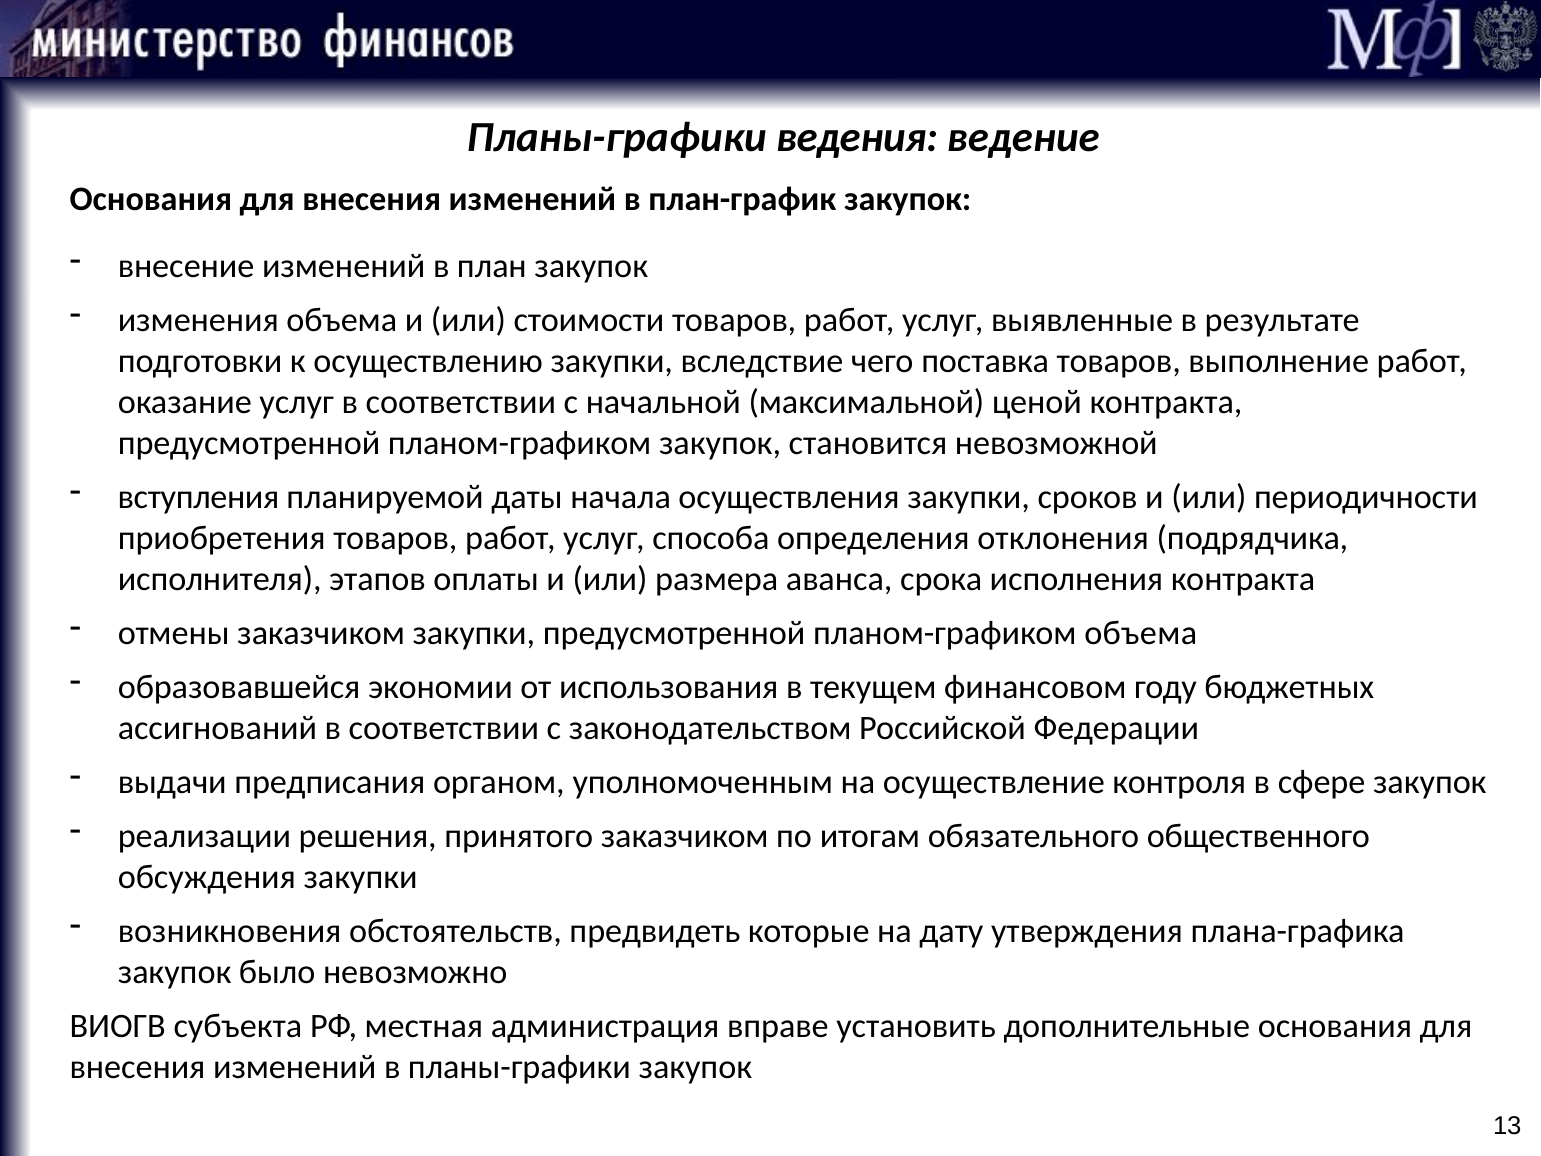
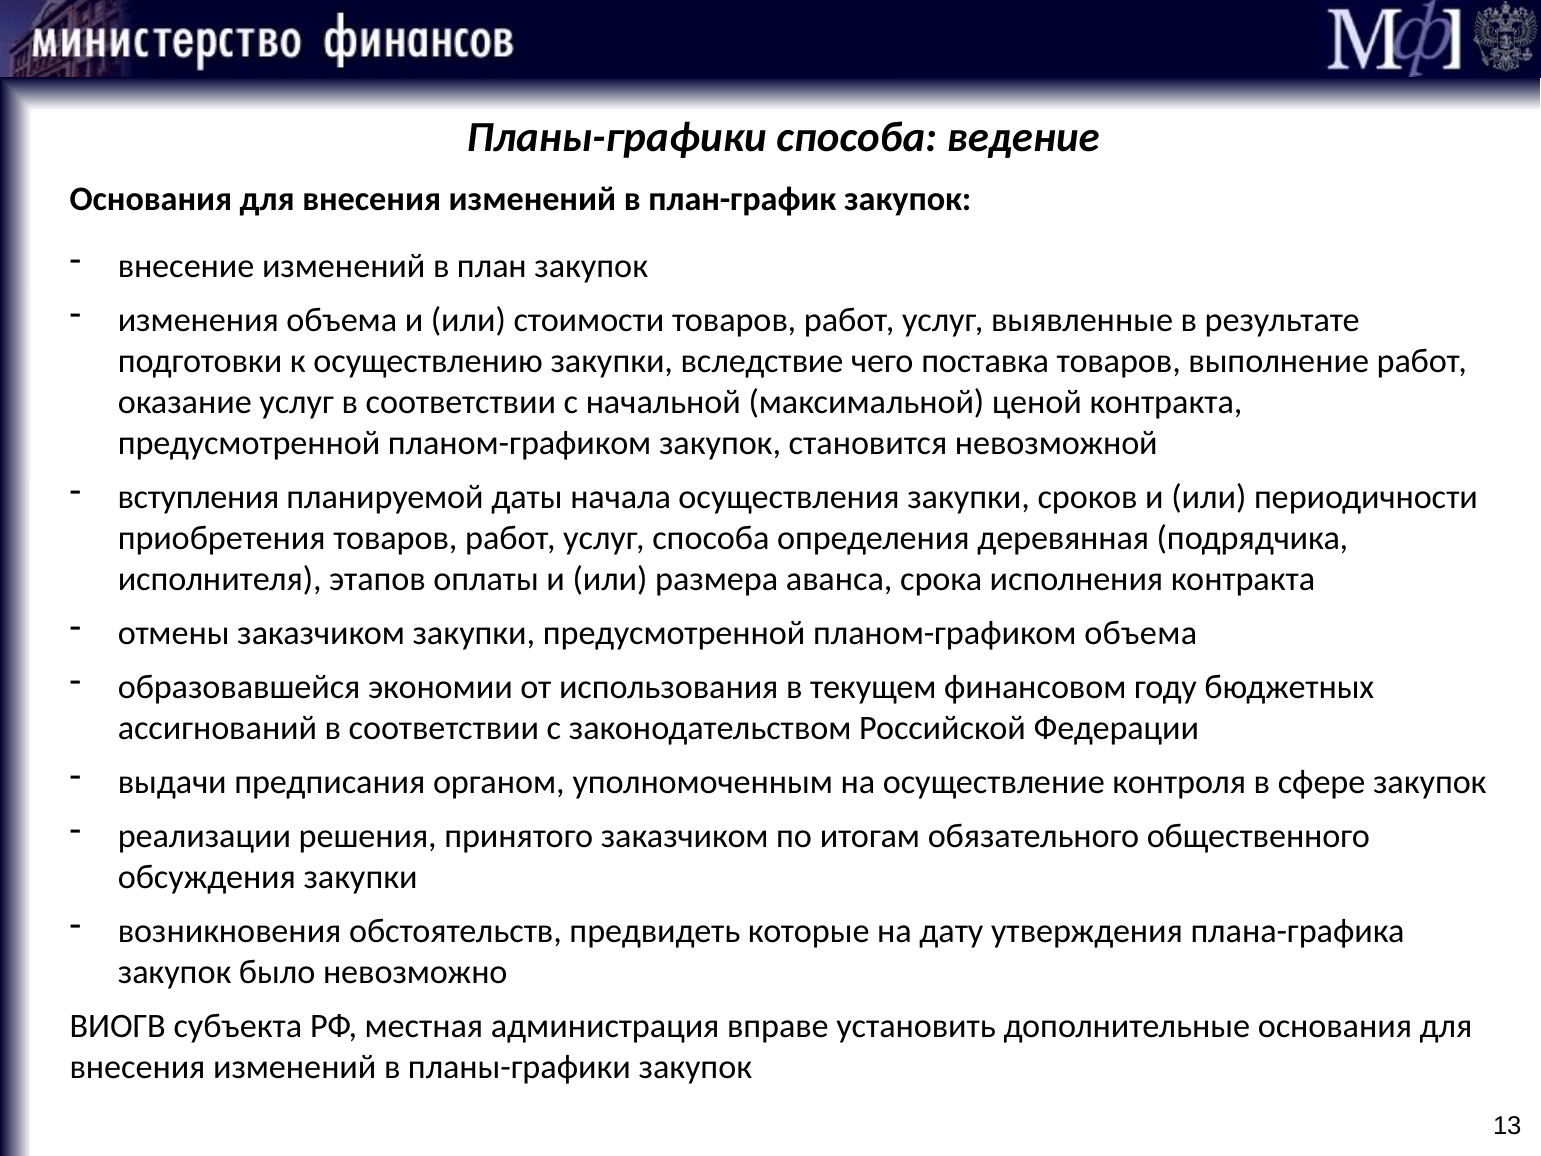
Планы-графики ведения: ведения -> способа
отклонения: отклонения -> деревянная
